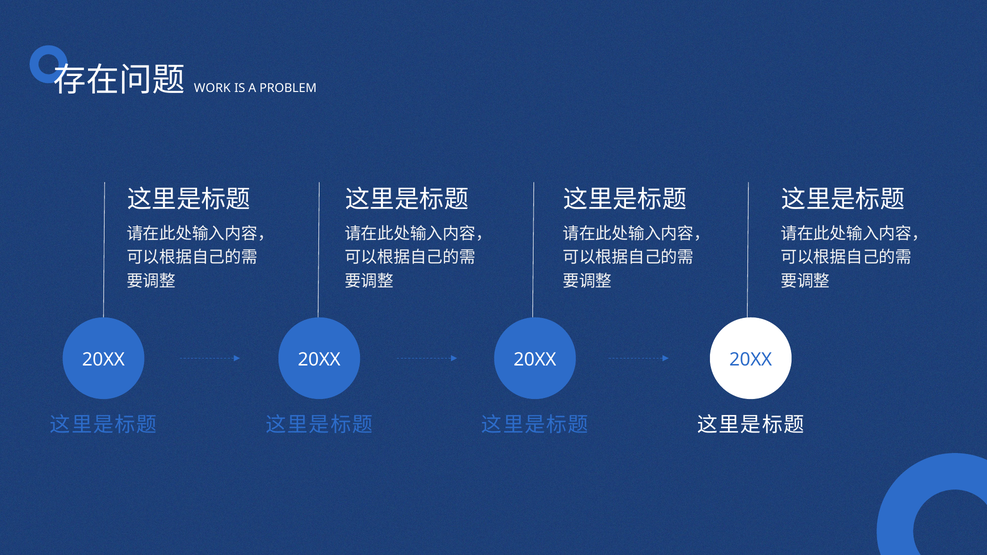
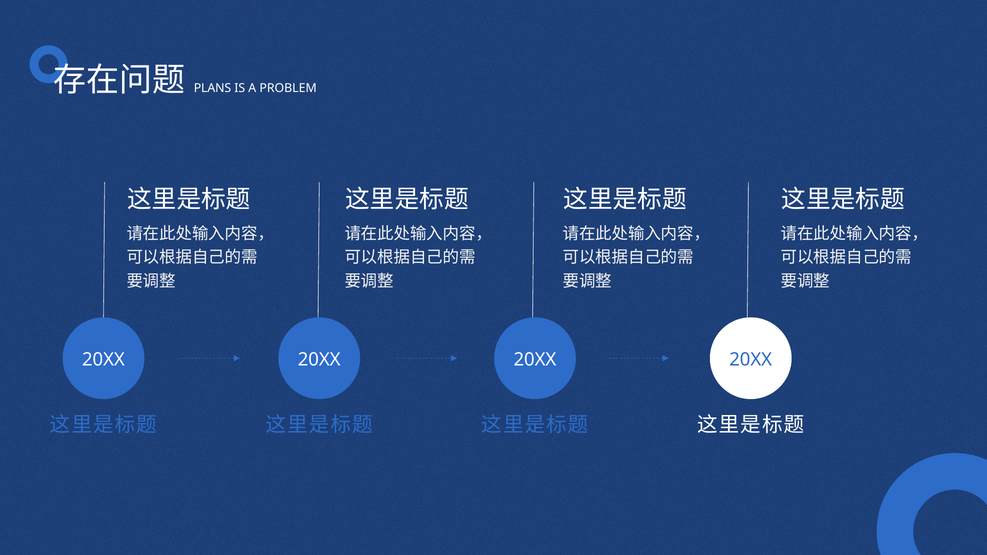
WORK: WORK -> PLANS
